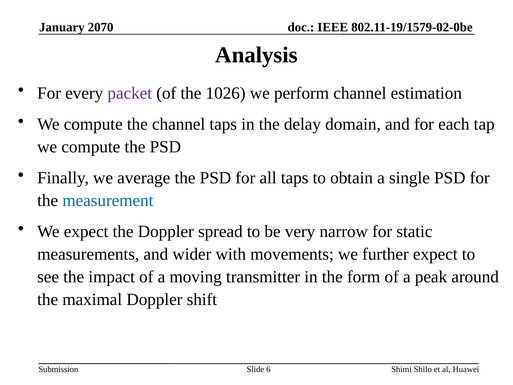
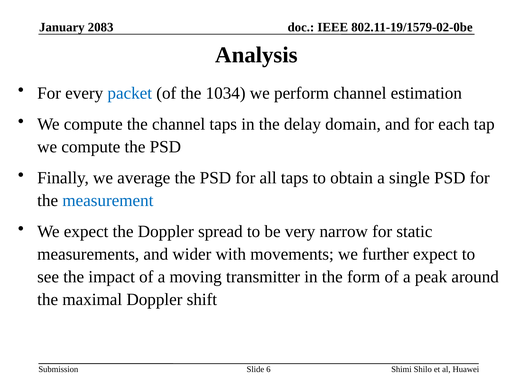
2070: 2070 -> 2083
packet colour: purple -> blue
1026: 1026 -> 1034
